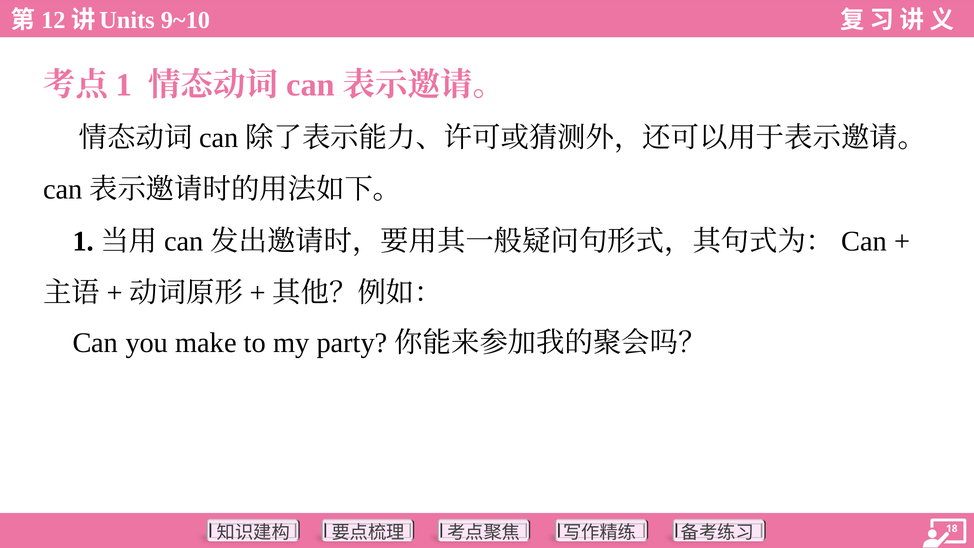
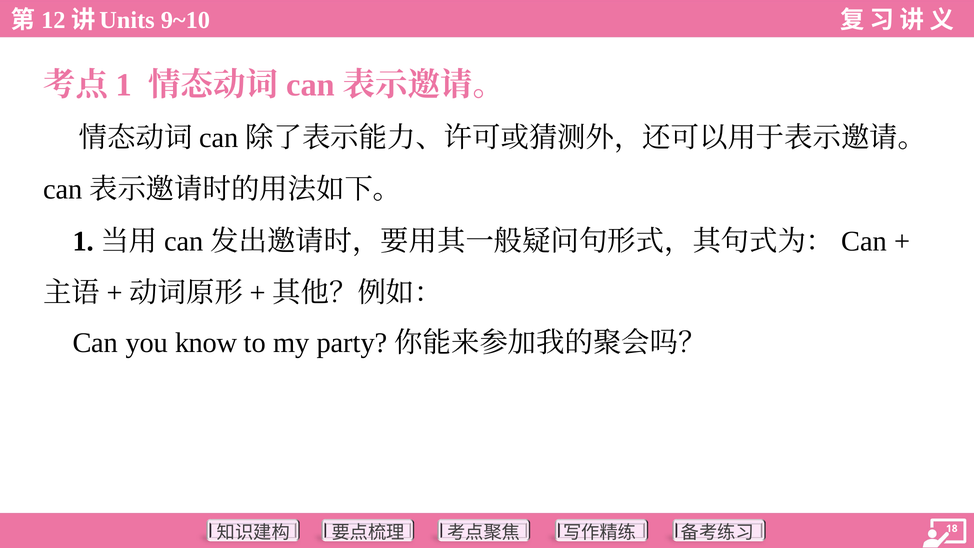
make: make -> know
